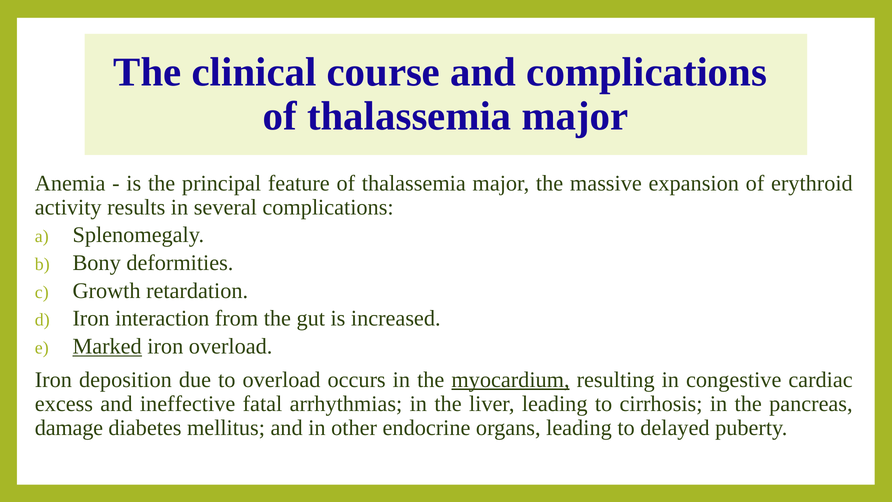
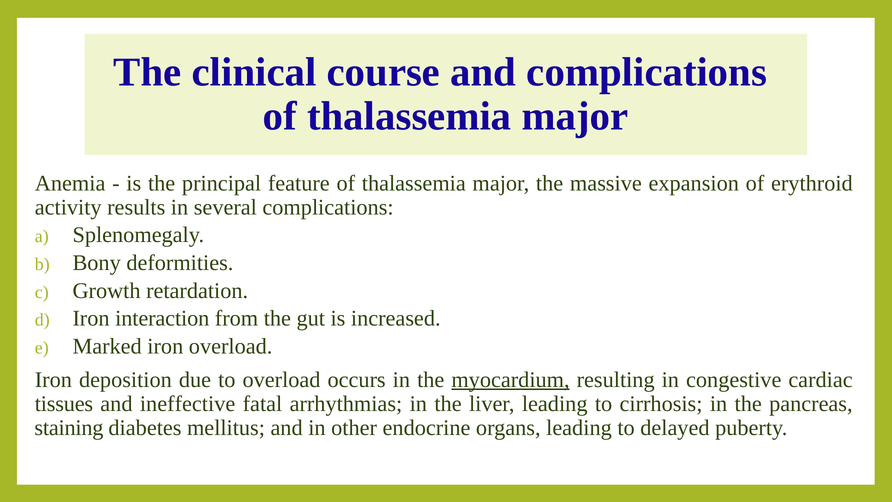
Marked underline: present -> none
excess: excess -> tissues
damage: damage -> staining
